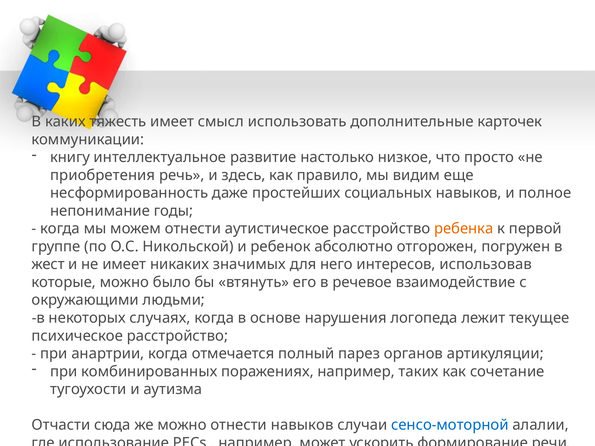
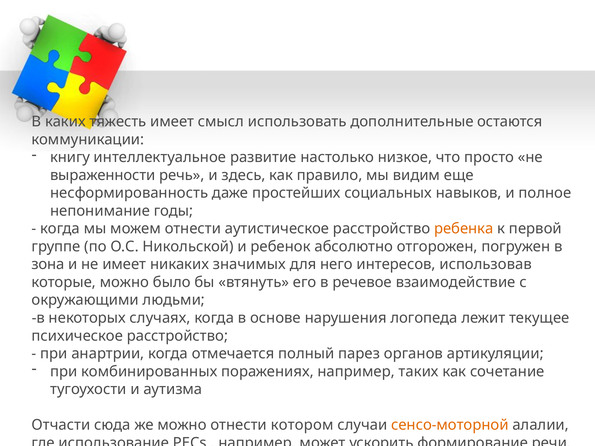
карточек: карточек -> остаются
приобретения: приобретения -> выраженности
жест: жест -> зона
отнести навыков: навыков -> котором
сенсо-моторной colour: blue -> orange
